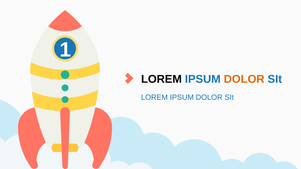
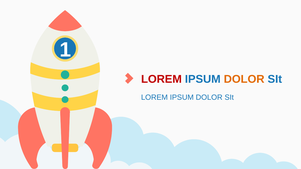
LOREM at (161, 79) colour: black -> red
